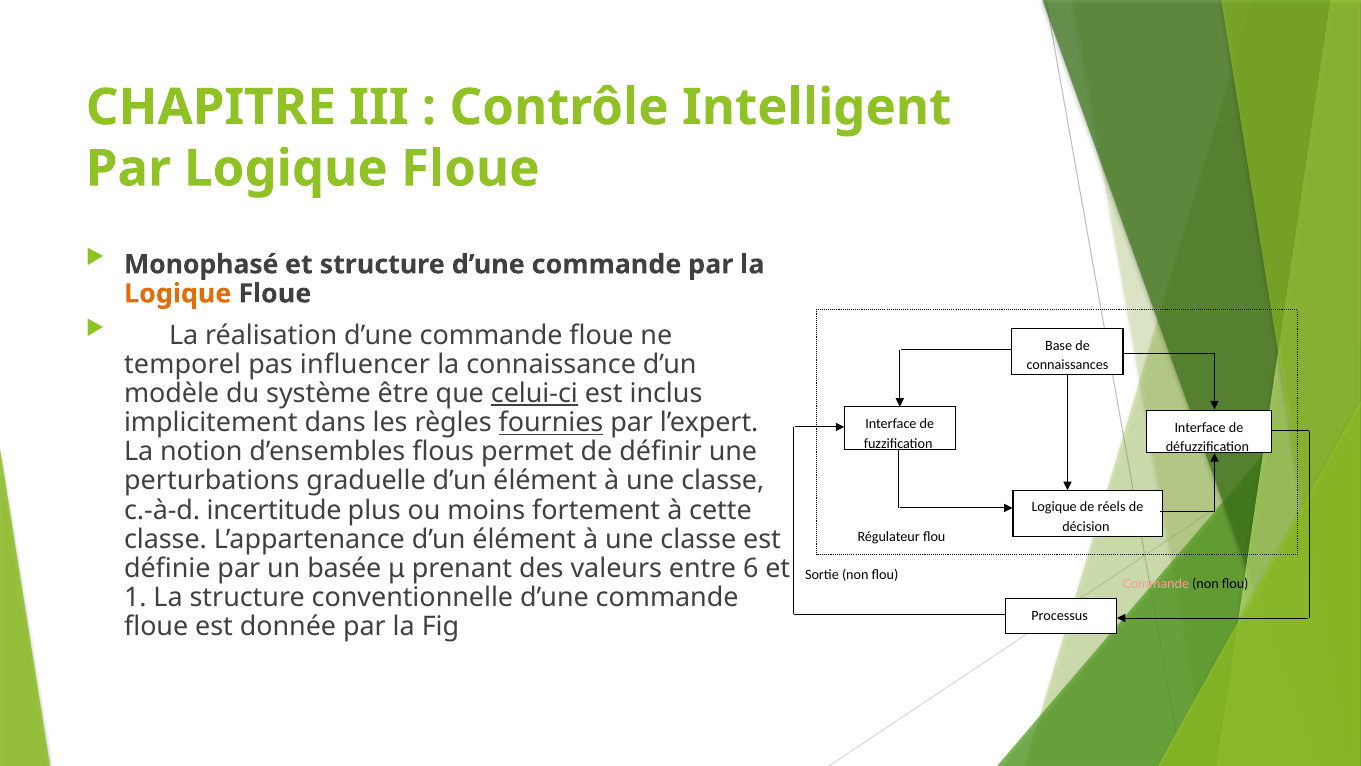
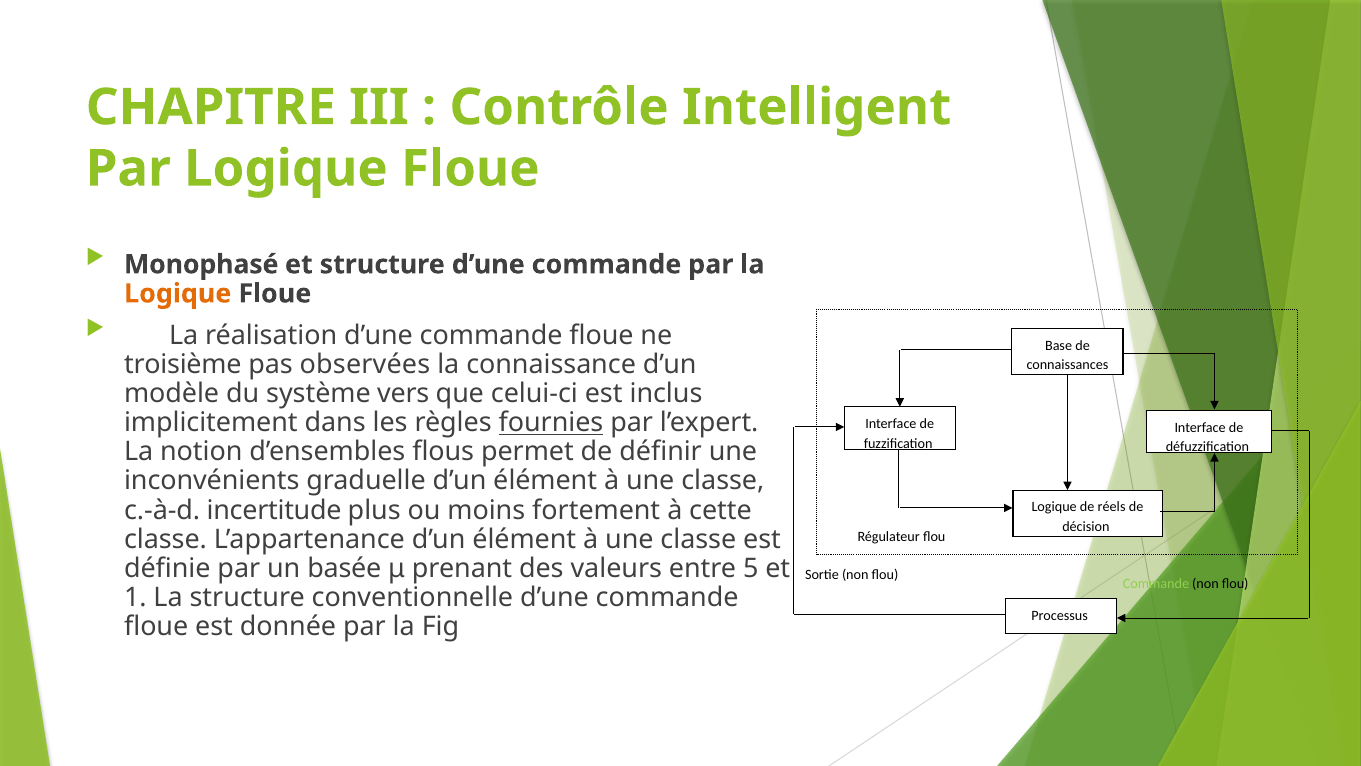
temporel: temporel -> troisième
influencer: influencer -> observées
être: être -> vers
celui-ci underline: present -> none
perturbations: perturbations -> inconvénients
6: 6 -> 5
Commande at (1156, 583) colour: pink -> light green
